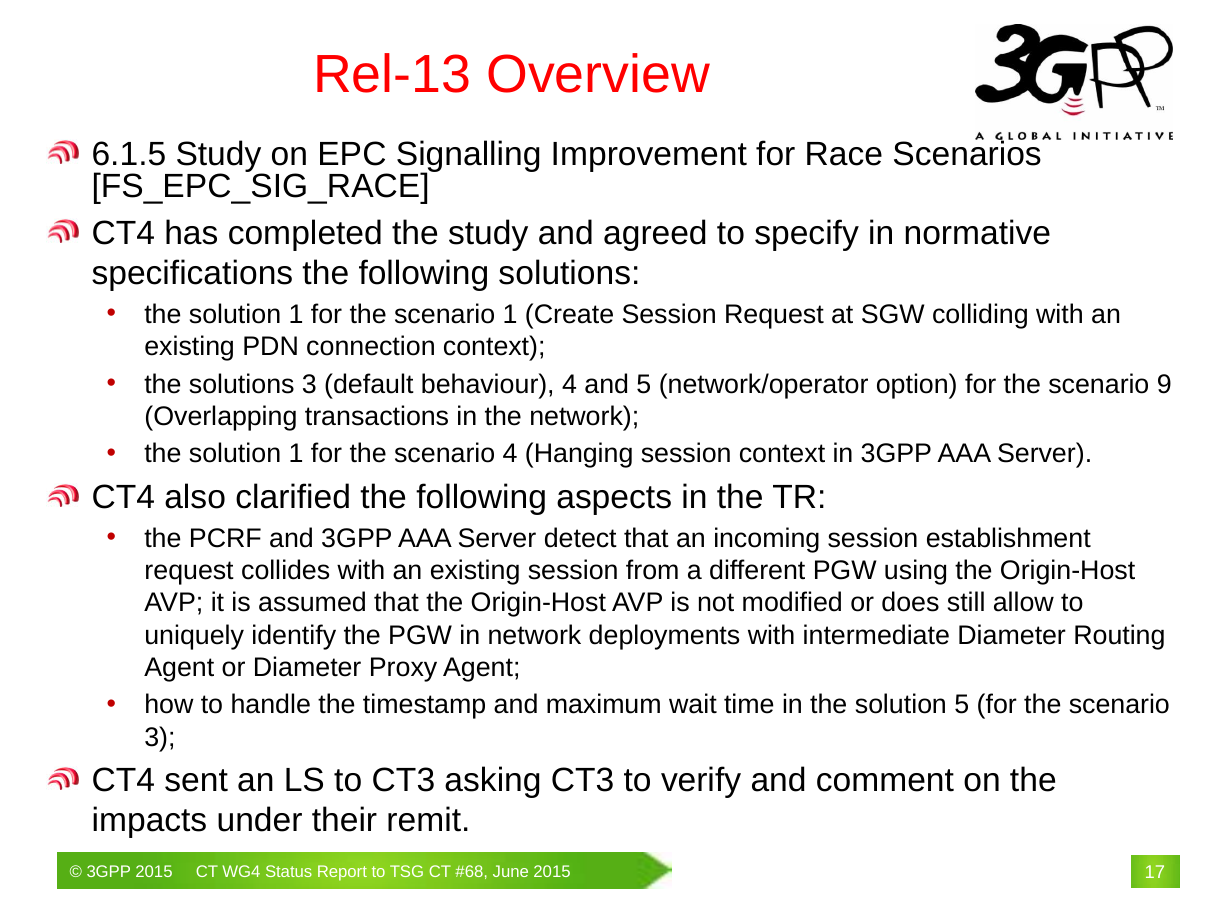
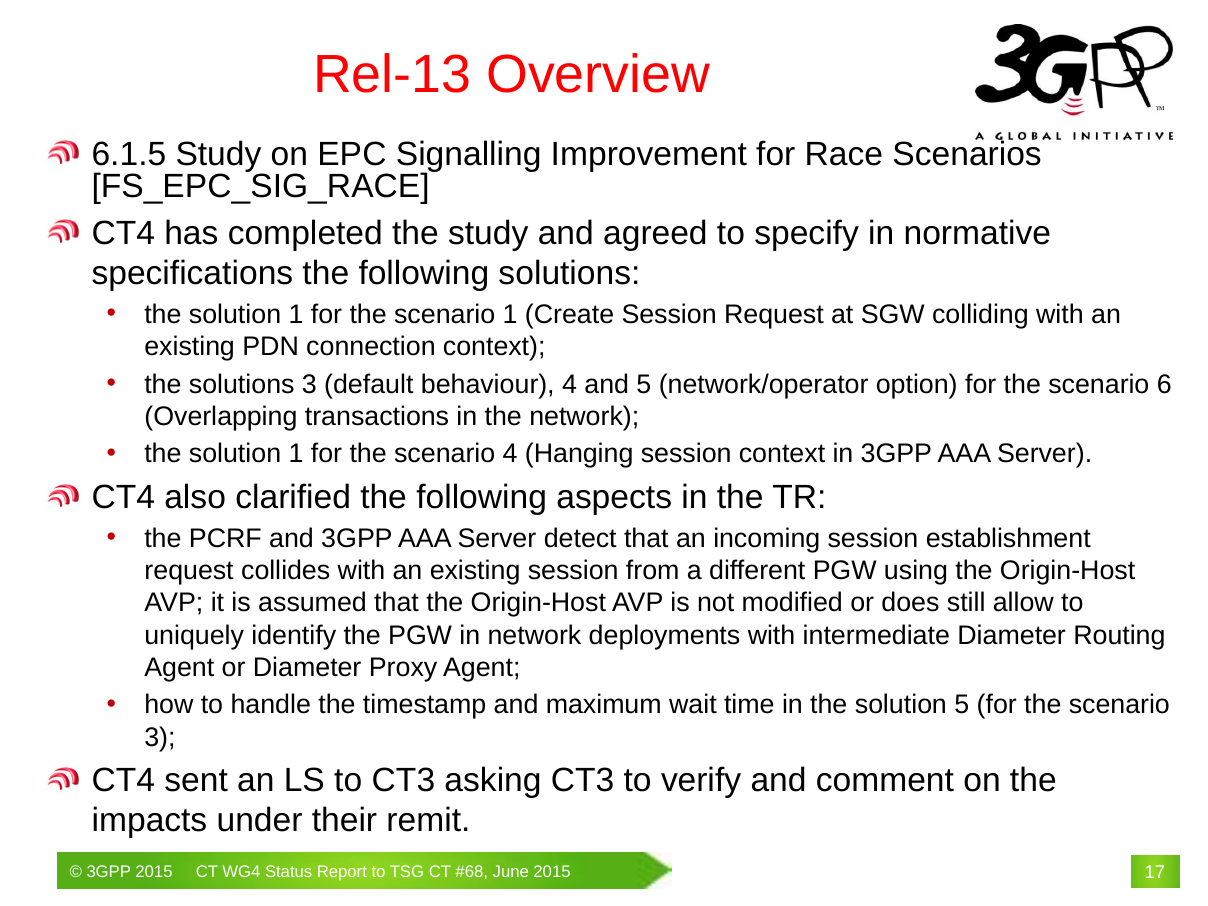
9: 9 -> 6
